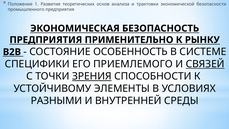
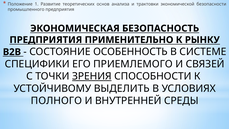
СВЯЗЕЙ underline: present -> none
ЭЛЕМЕНТЫ: ЭЛЕМЕНТЫ -> ВЫДЕЛИТЬ
РАЗНЫМИ: РАЗНЫМИ -> ПОЛНОГО
